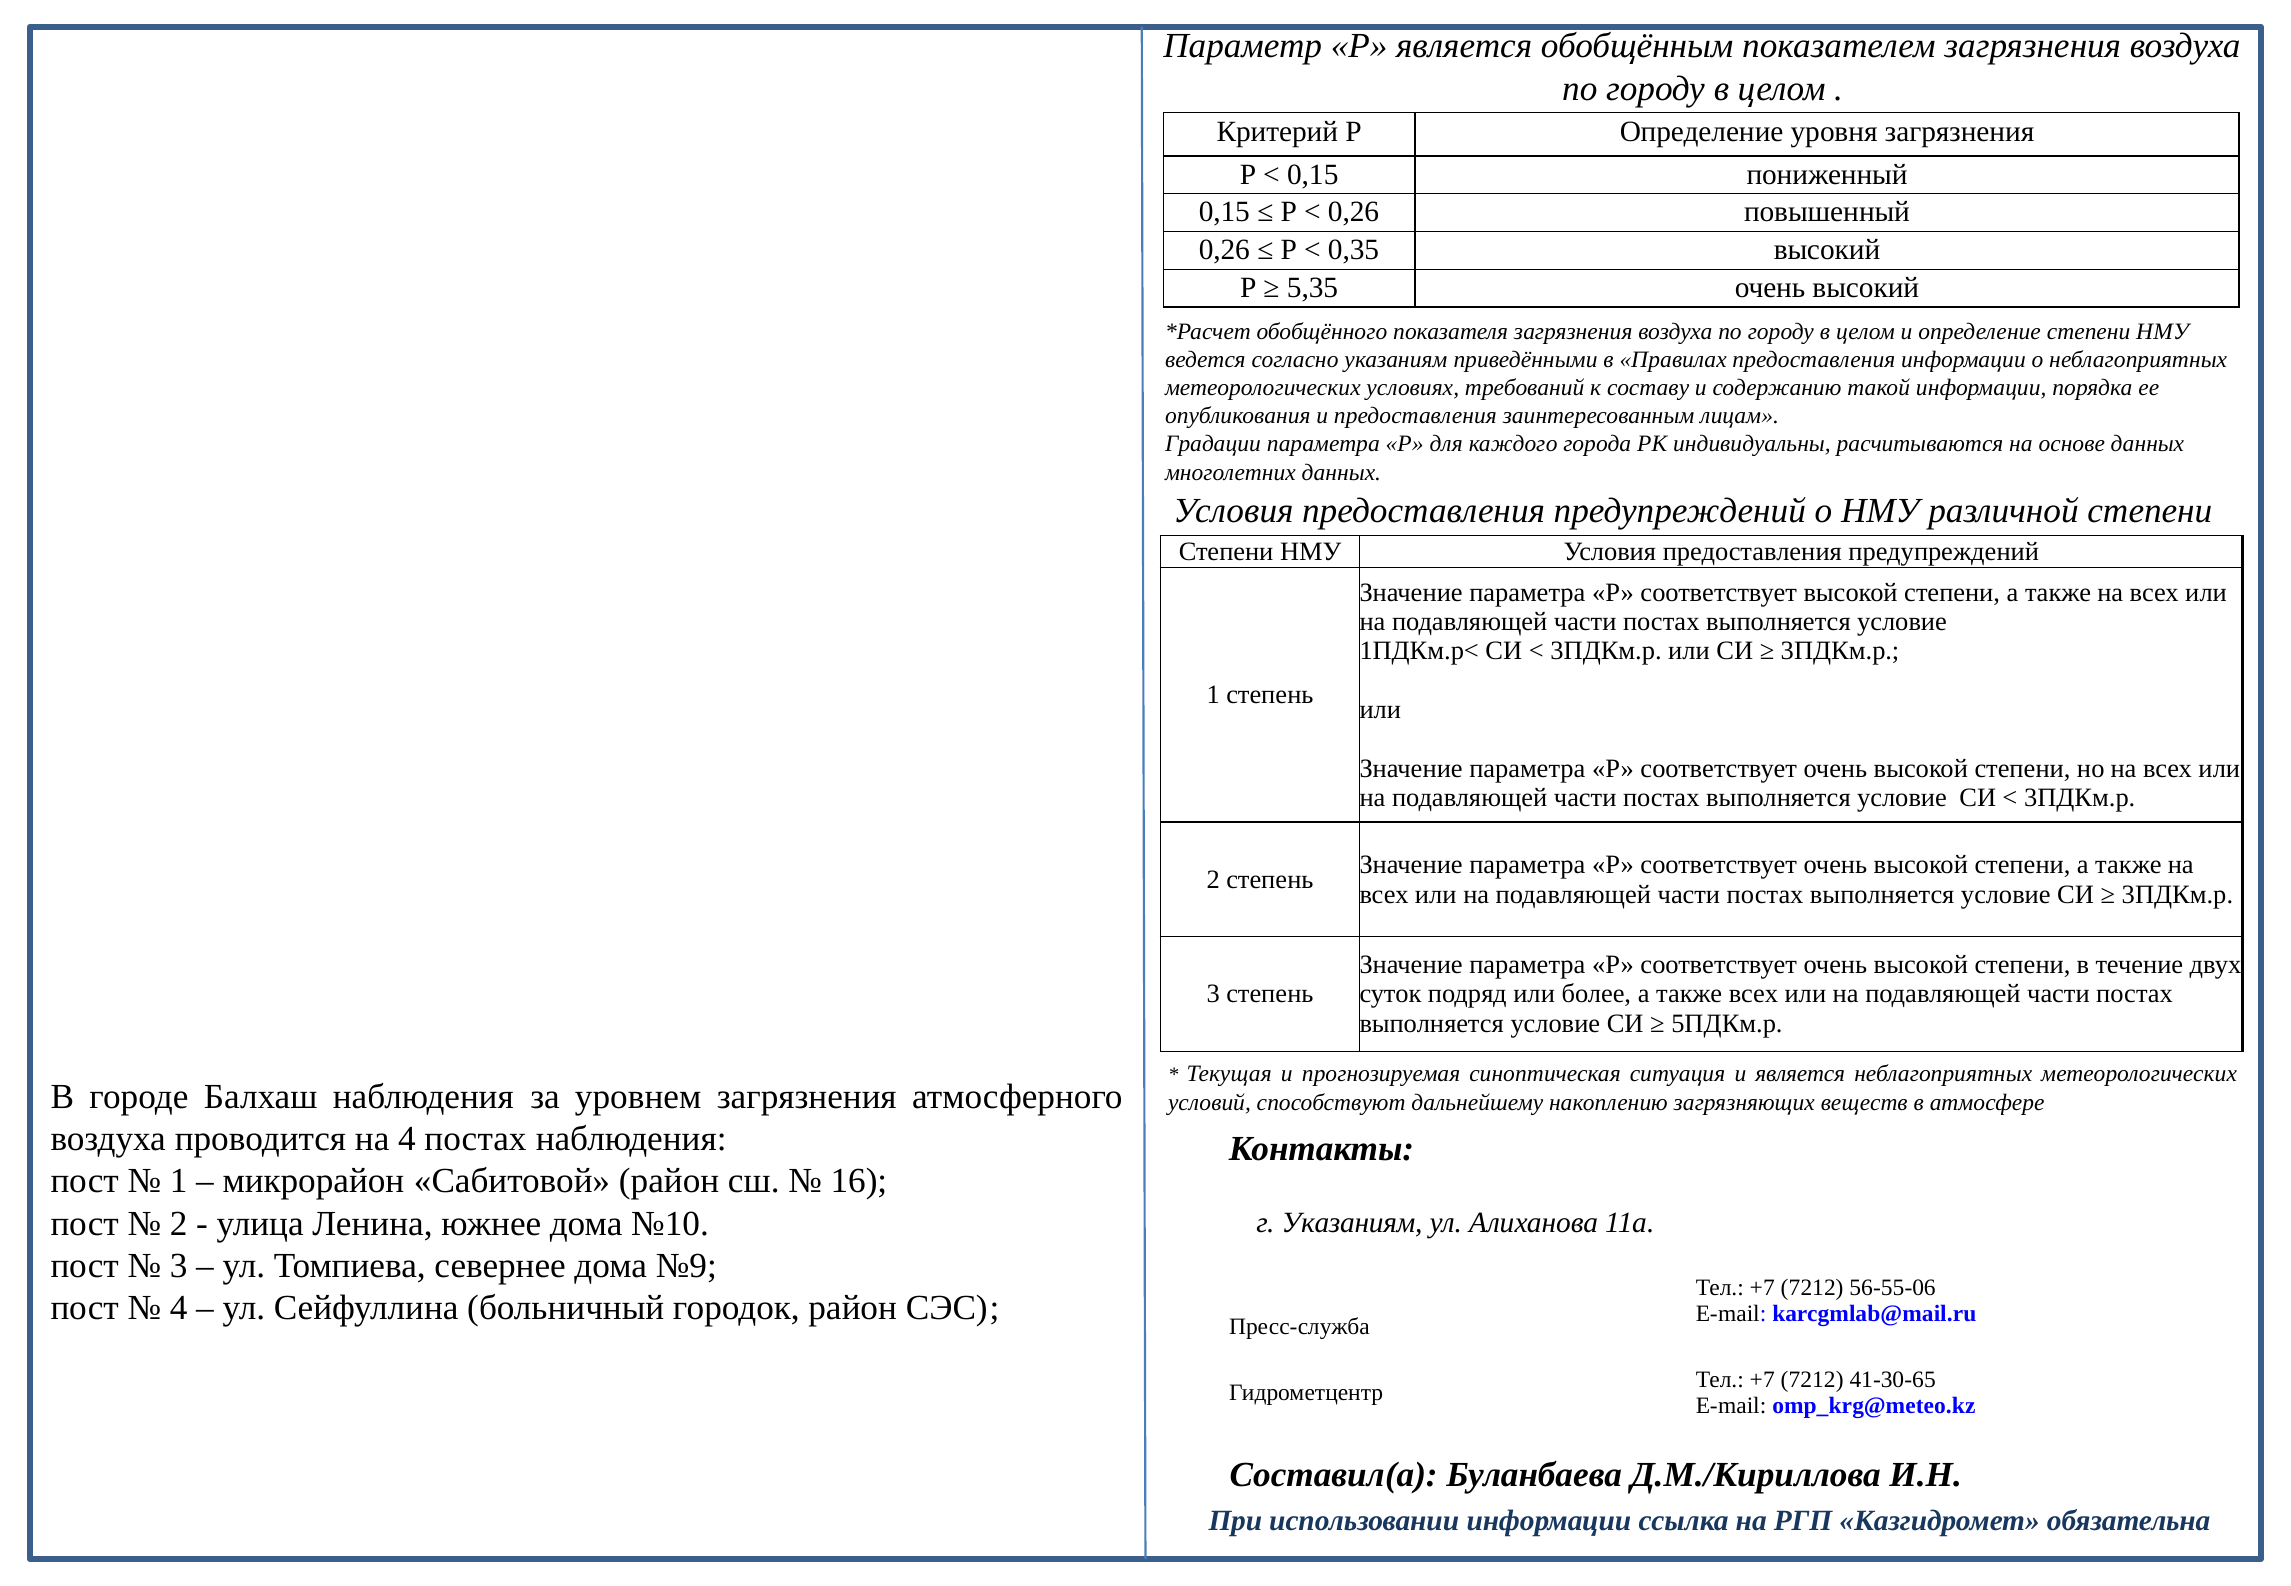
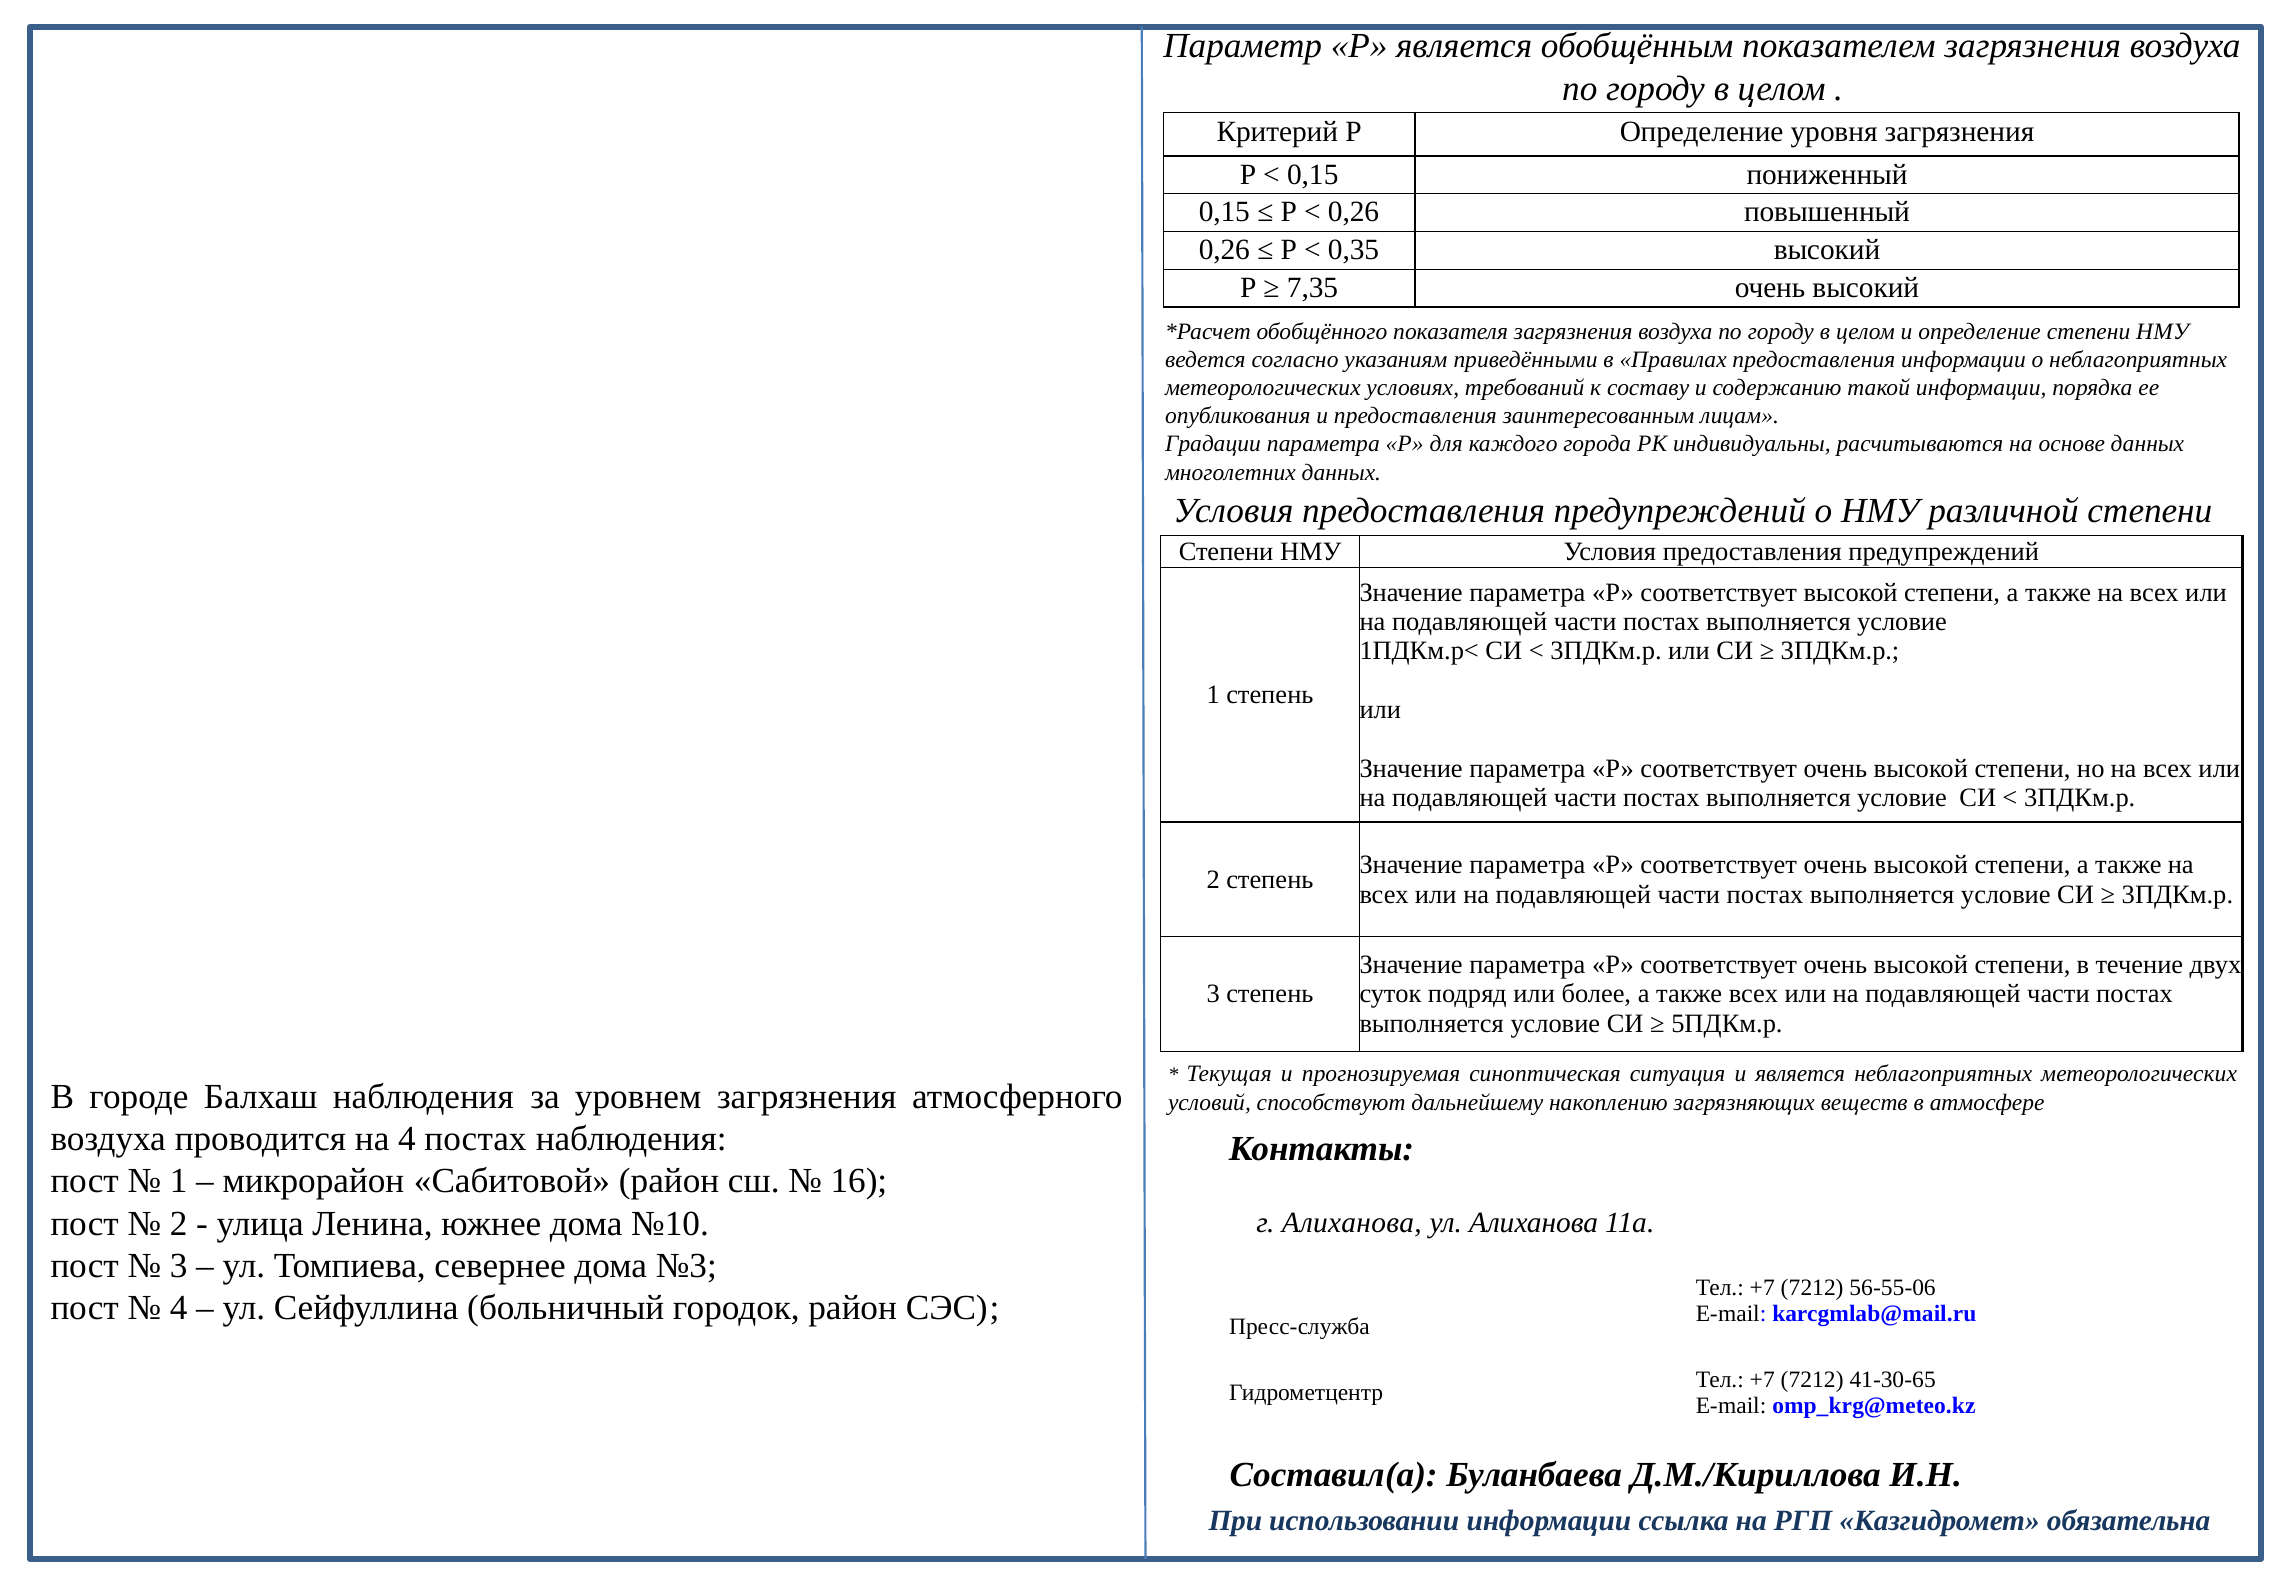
5,35: 5,35 -> 7,35
г Указаниям: Указаниям -> Алиханова
№9: №9 -> №3
